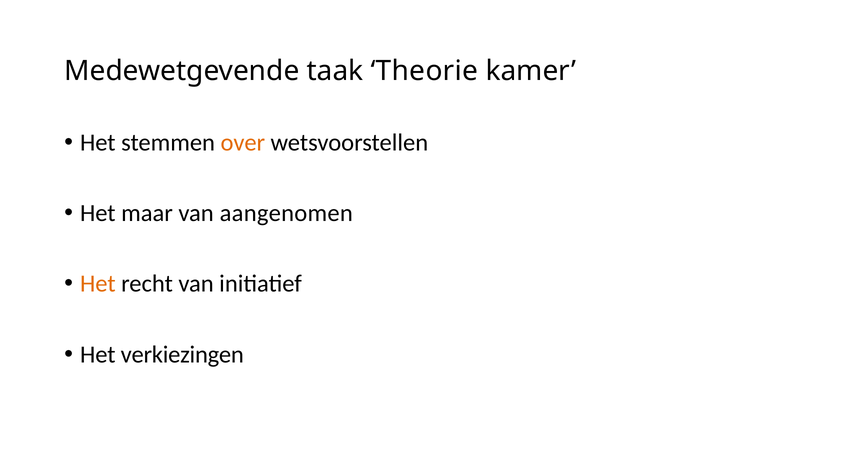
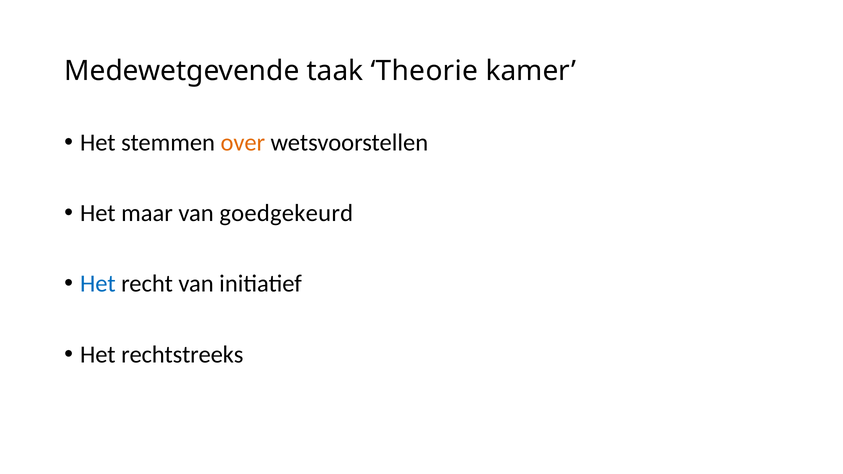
aangenomen: aangenomen -> goedgekeurd
Het at (98, 284) colour: orange -> blue
verkiezingen: verkiezingen -> rechtstreeks
